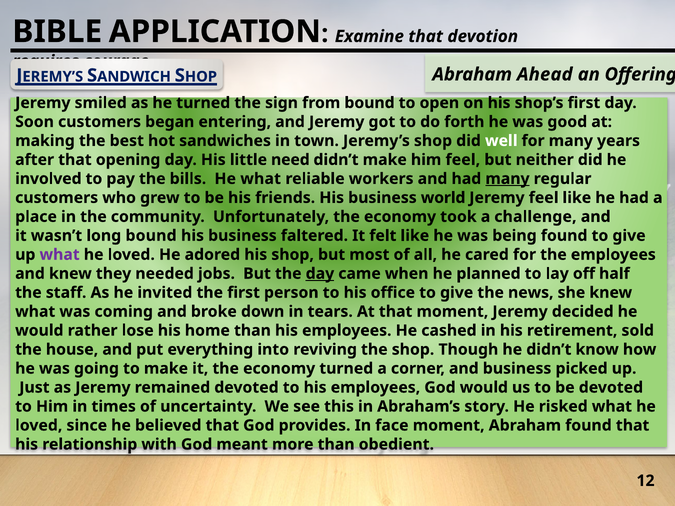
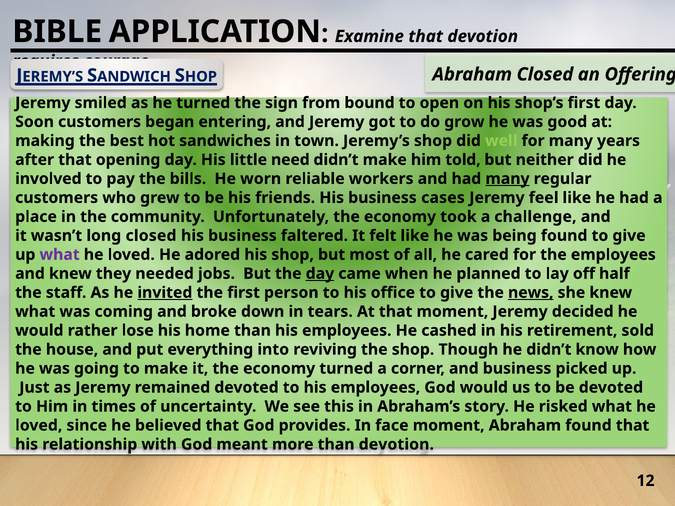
Abraham Ahead: Ahead -> Closed
forth: forth -> grow
well colour: white -> light green
him feel: feel -> told
He what: what -> worn
world: world -> cases
long bound: bound -> closed
invited underline: none -> present
news underline: none -> present
than obedient: obedient -> devotion
